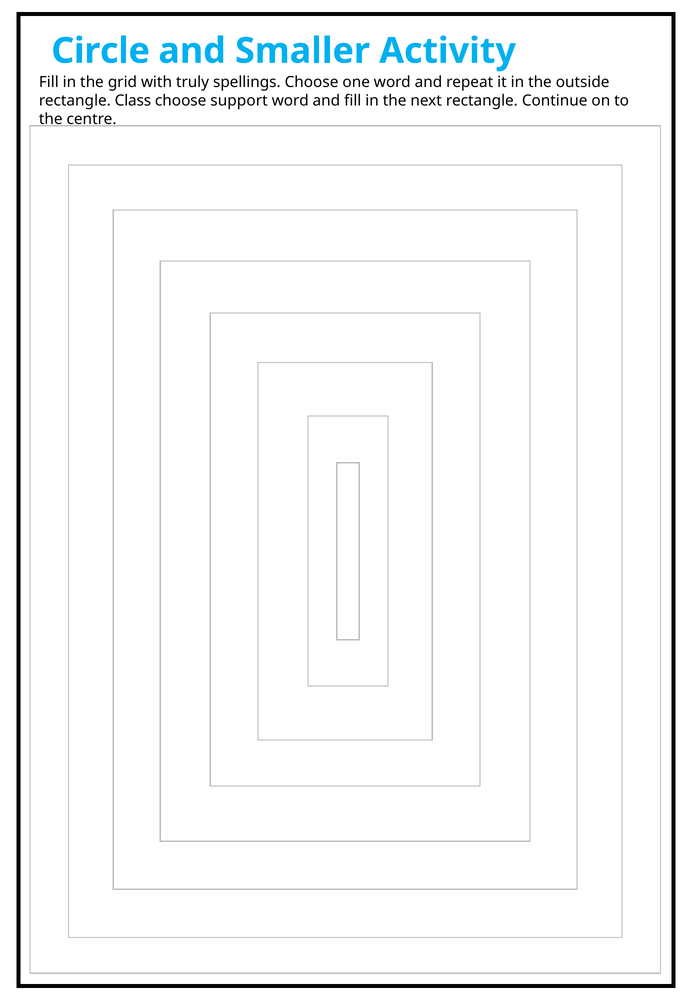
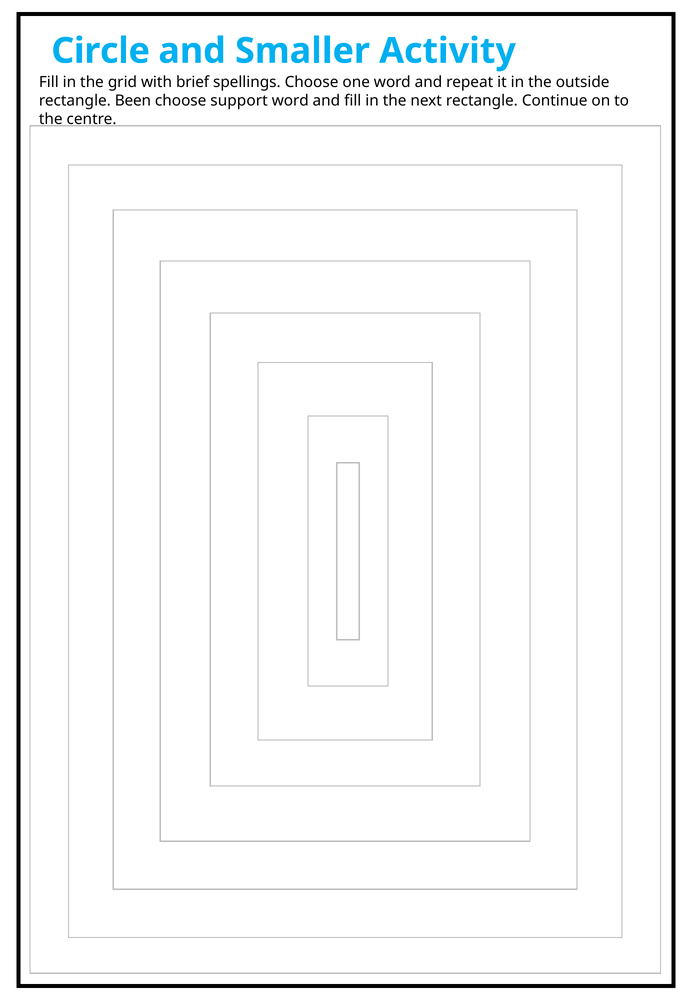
truly: truly -> brief
Class: Class -> Been
